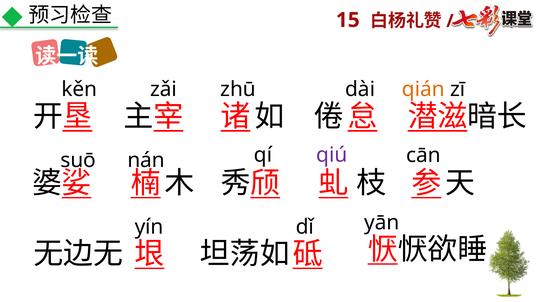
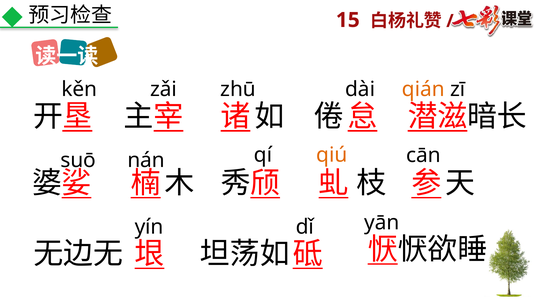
qiú colour: purple -> orange
